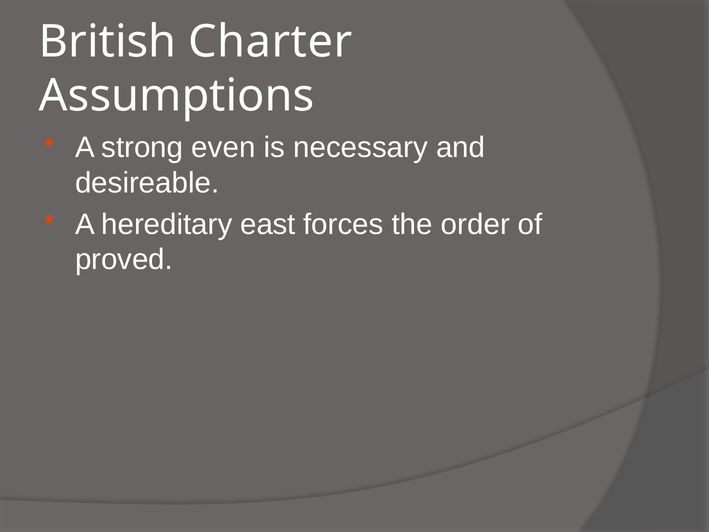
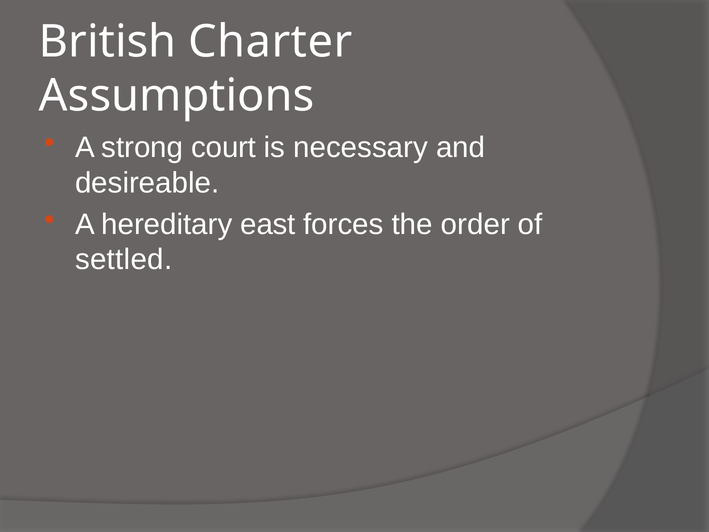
even: even -> court
proved: proved -> settled
